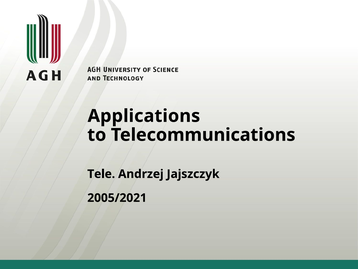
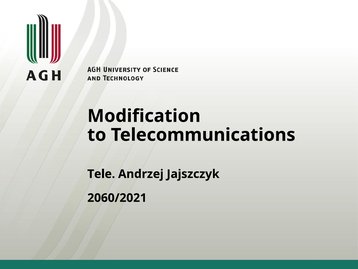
Applications: Applications -> Modification
2005/2021: 2005/2021 -> 2060/2021
